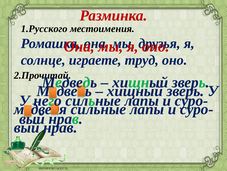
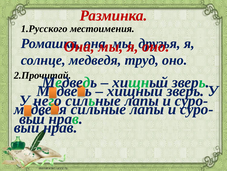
солнце играете: играете -> медведя
